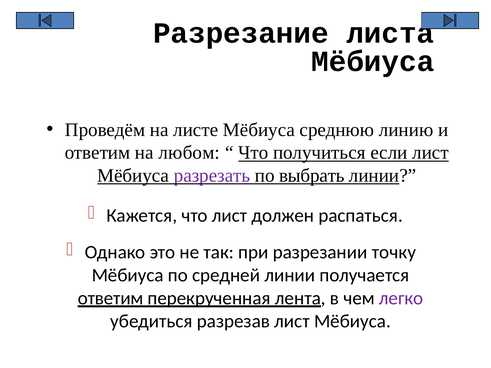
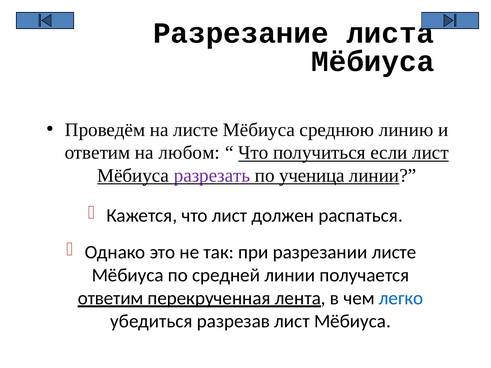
выбрать: выбрать -> ученица
разрезании точку: точку -> листе
легко colour: purple -> blue
